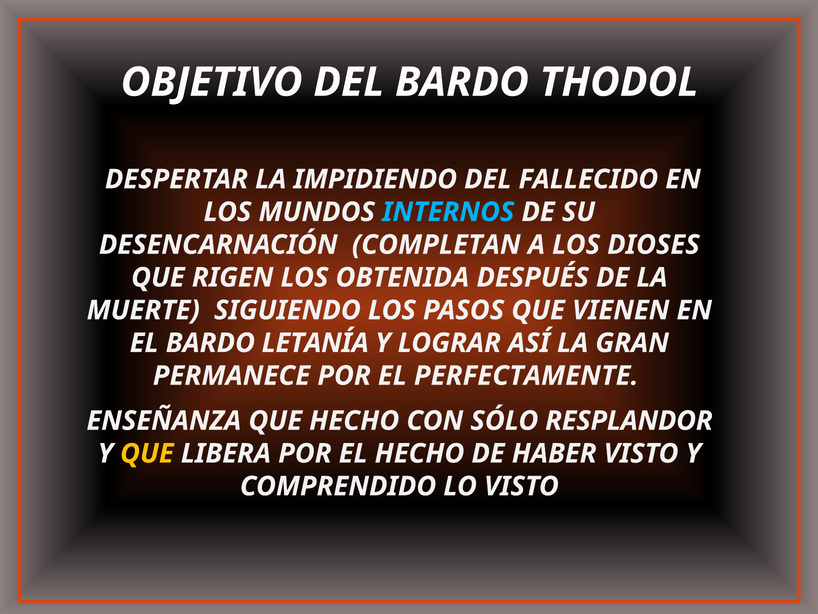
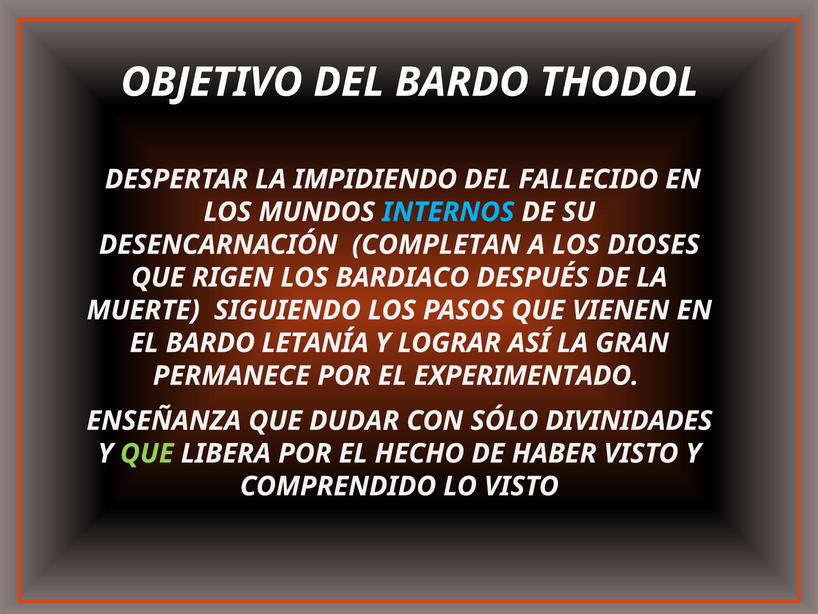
OBTENIDA: OBTENIDA -> BARDIACO
PERFECTAMENTE: PERFECTAMENTE -> EXPERIMENTADO
QUE HECHO: HECHO -> DUDAR
RESPLANDOR: RESPLANDOR -> DIVINIDADES
QUE at (147, 453) colour: yellow -> light green
